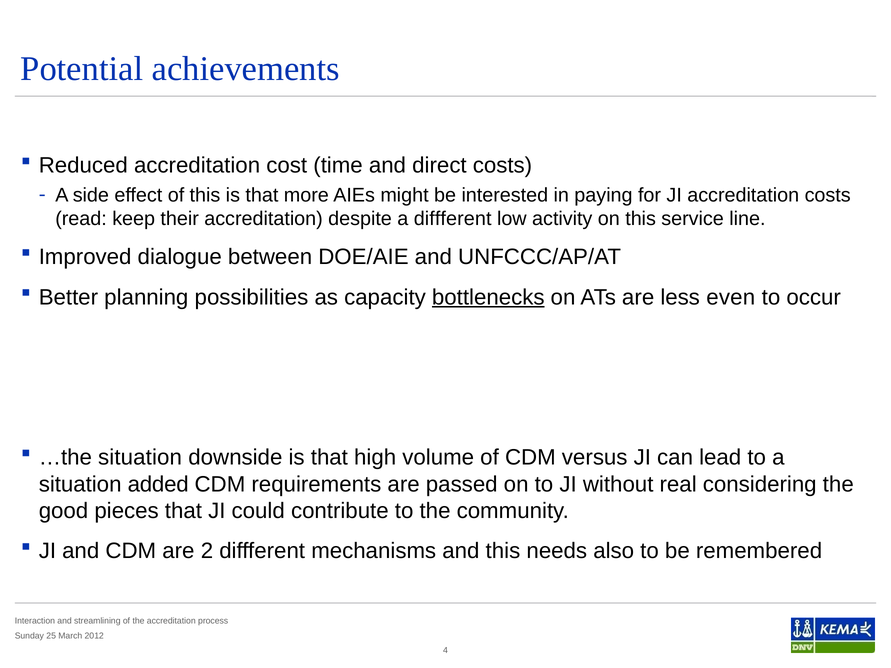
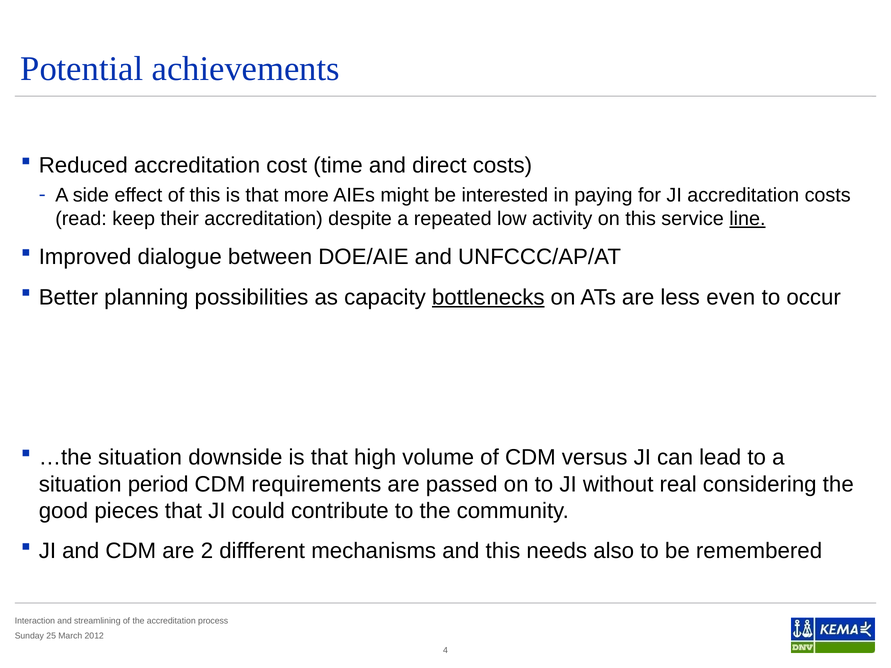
a diffferent: diffferent -> repeated
line underline: none -> present
added: added -> period
